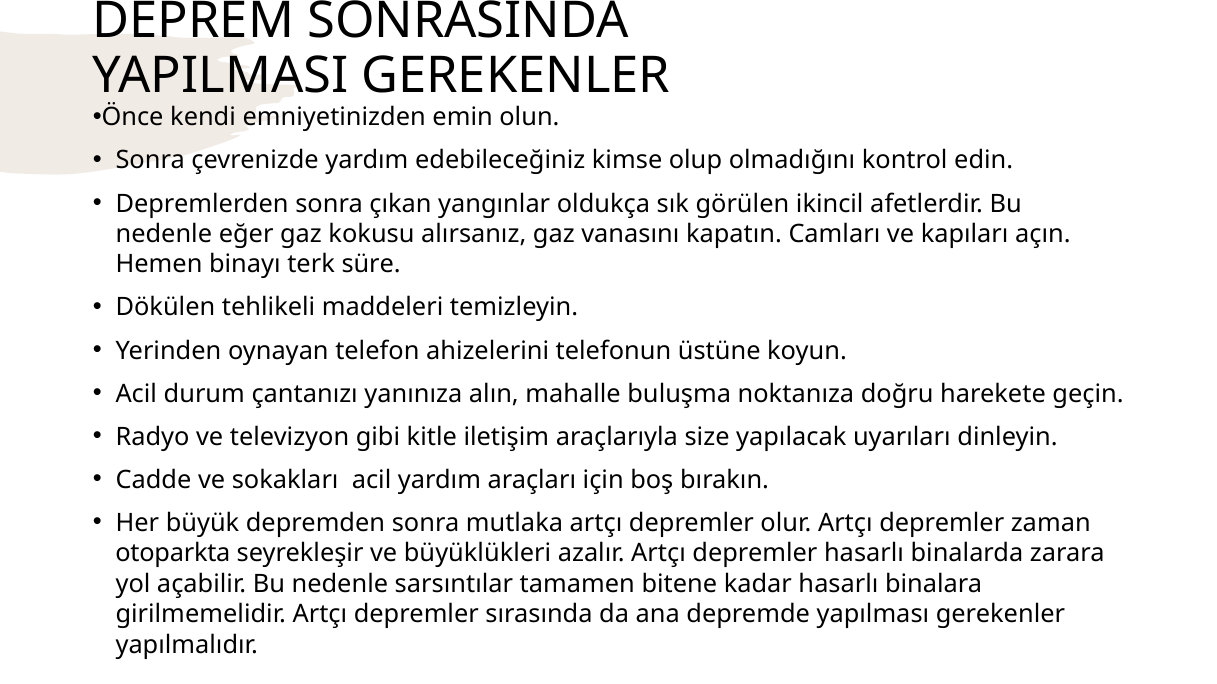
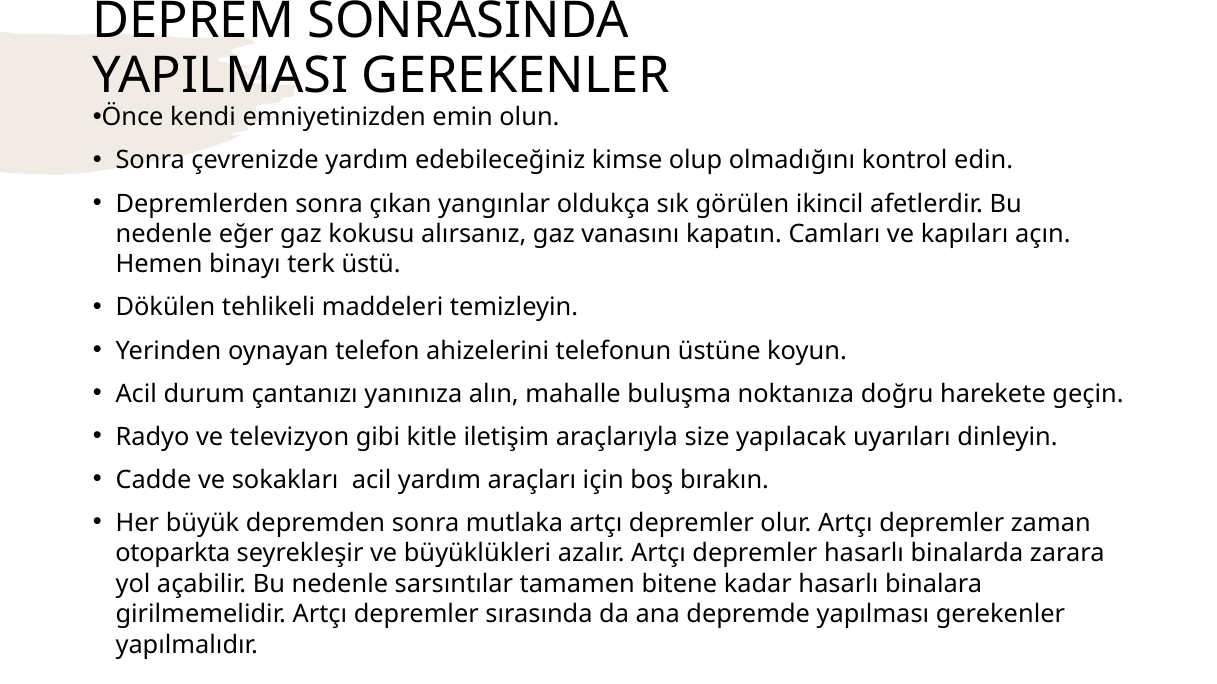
süre: süre -> üstü
